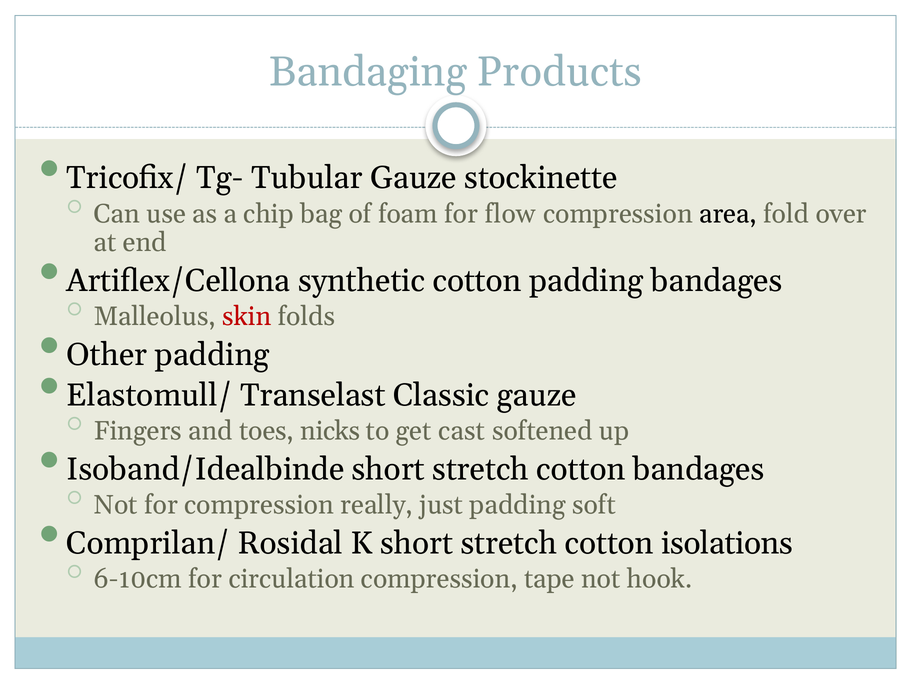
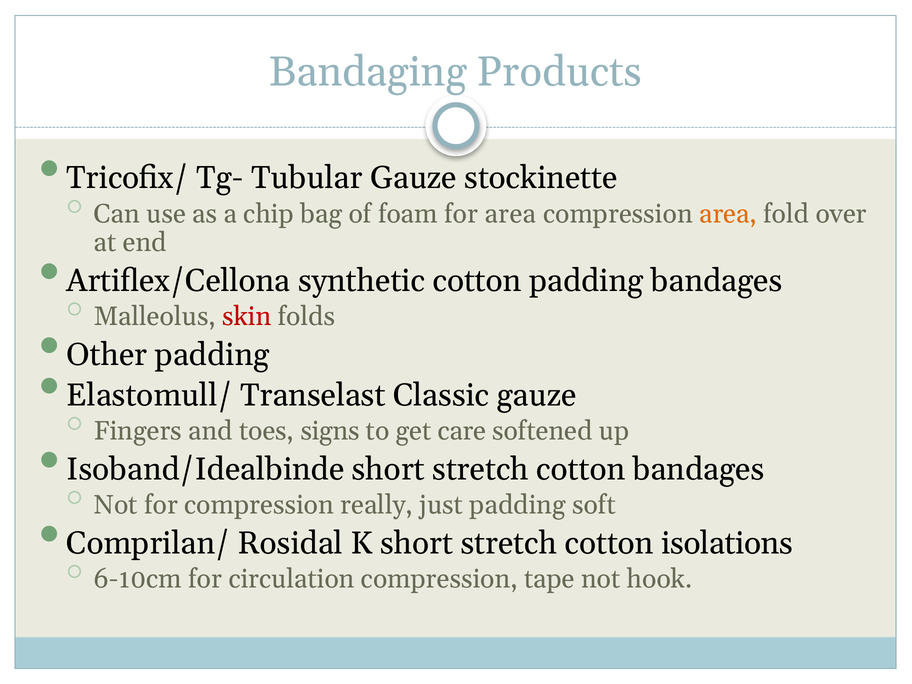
for flow: flow -> area
area at (728, 214) colour: black -> orange
nicks: nicks -> signs
cast: cast -> care
